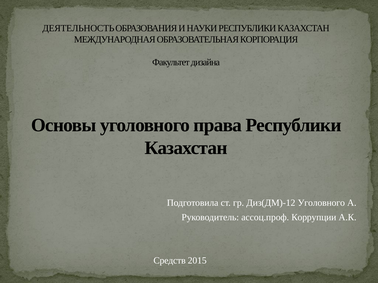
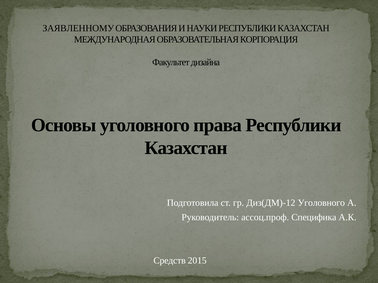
ДЕЯТЕЛЬНОСТЬ: ДЕЯТЕЛЬНОСТЬ -> ЗАЯВЛЕННОМУ
Коррупции: Коррупции -> Специфика
